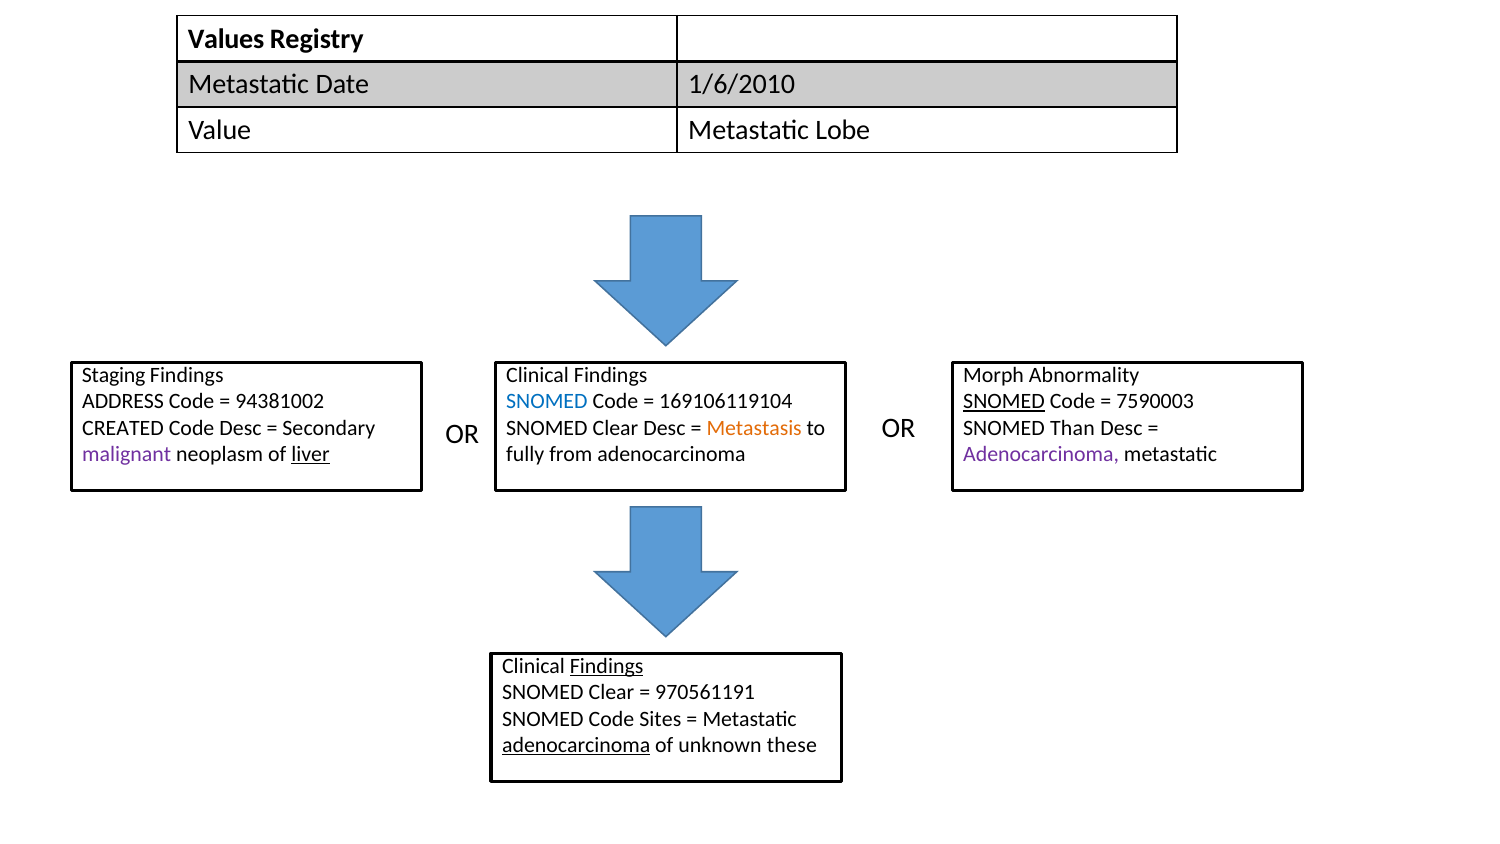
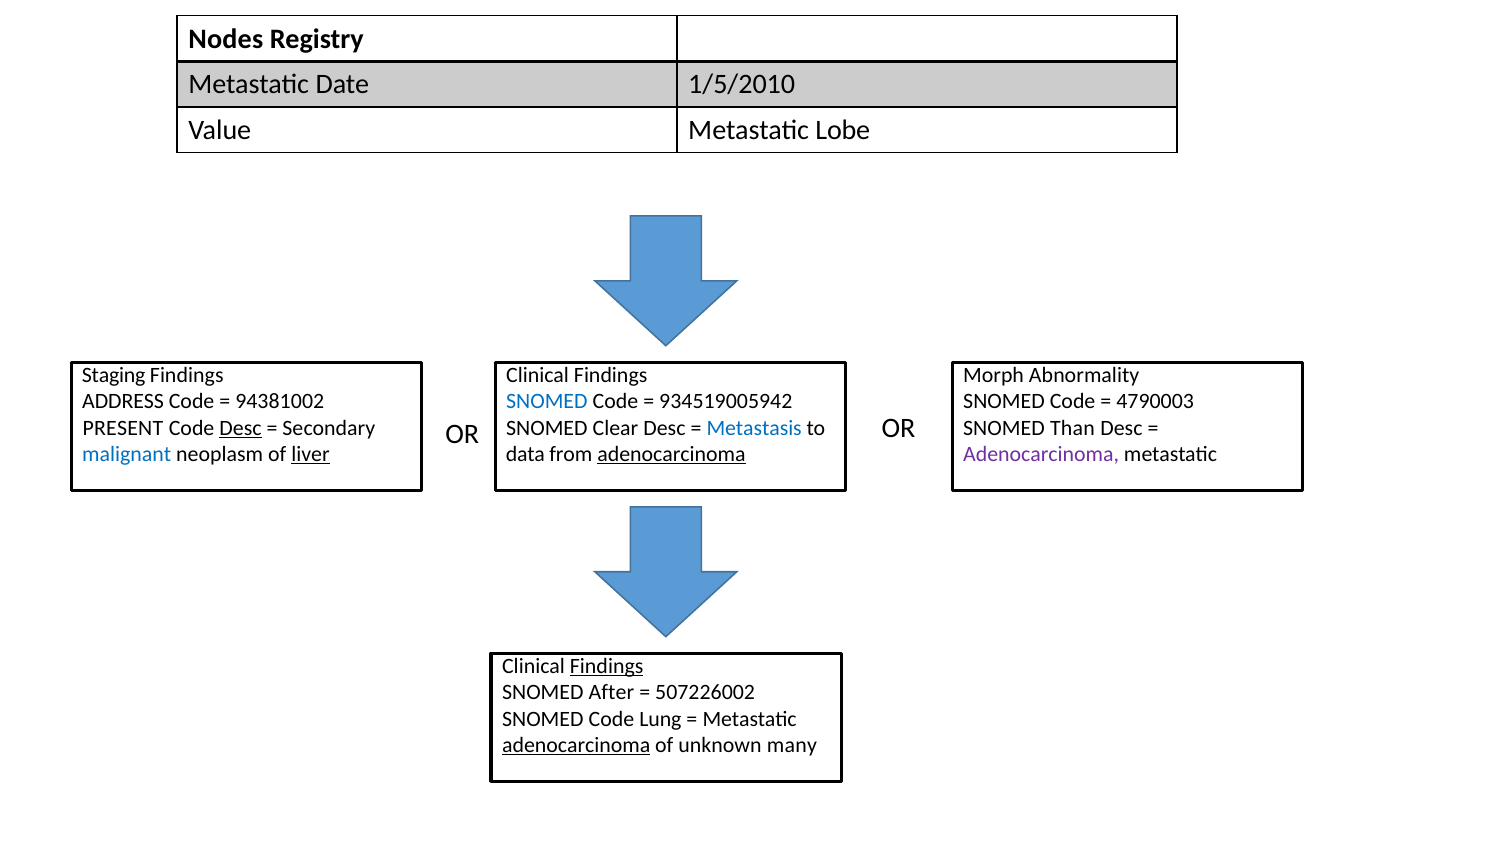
Values: Values -> Nodes
1/6/2010: 1/6/2010 -> 1/5/2010
169106119104: 169106119104 -> 934519005942
SNOMED at (1004, 401) underline: present -> none
7590003: 7590003 -> 4790003
CREATED: CREATED -> PRESENT
Desc at (240, 428) underline: none -> present
Metastasis colour: orange -> blue
malignant colour: purple -> blue
fully: fully -> data
adenocarcinoma at (671, 454) underline: none -> present
Clear at (611, 692): Clear -> After
970561191: 970561191 -> 507226002
Sites: Sites -> Lung
these: these -> many
